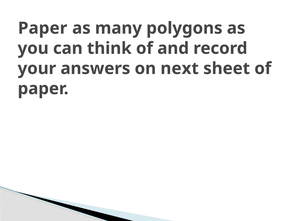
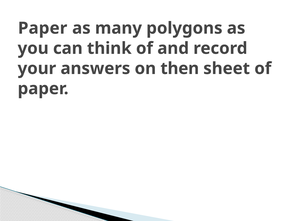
next: next -> then
